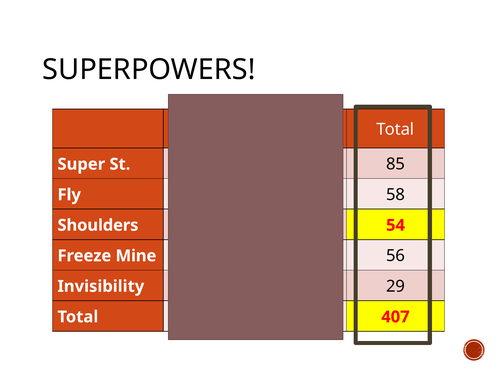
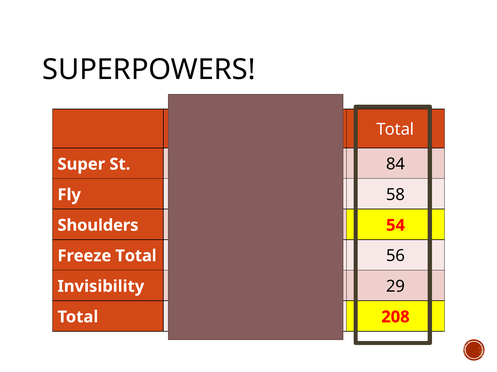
85: 85 -> 84
Freeze Mine: Mine -> Total
407: 407 -> 208
